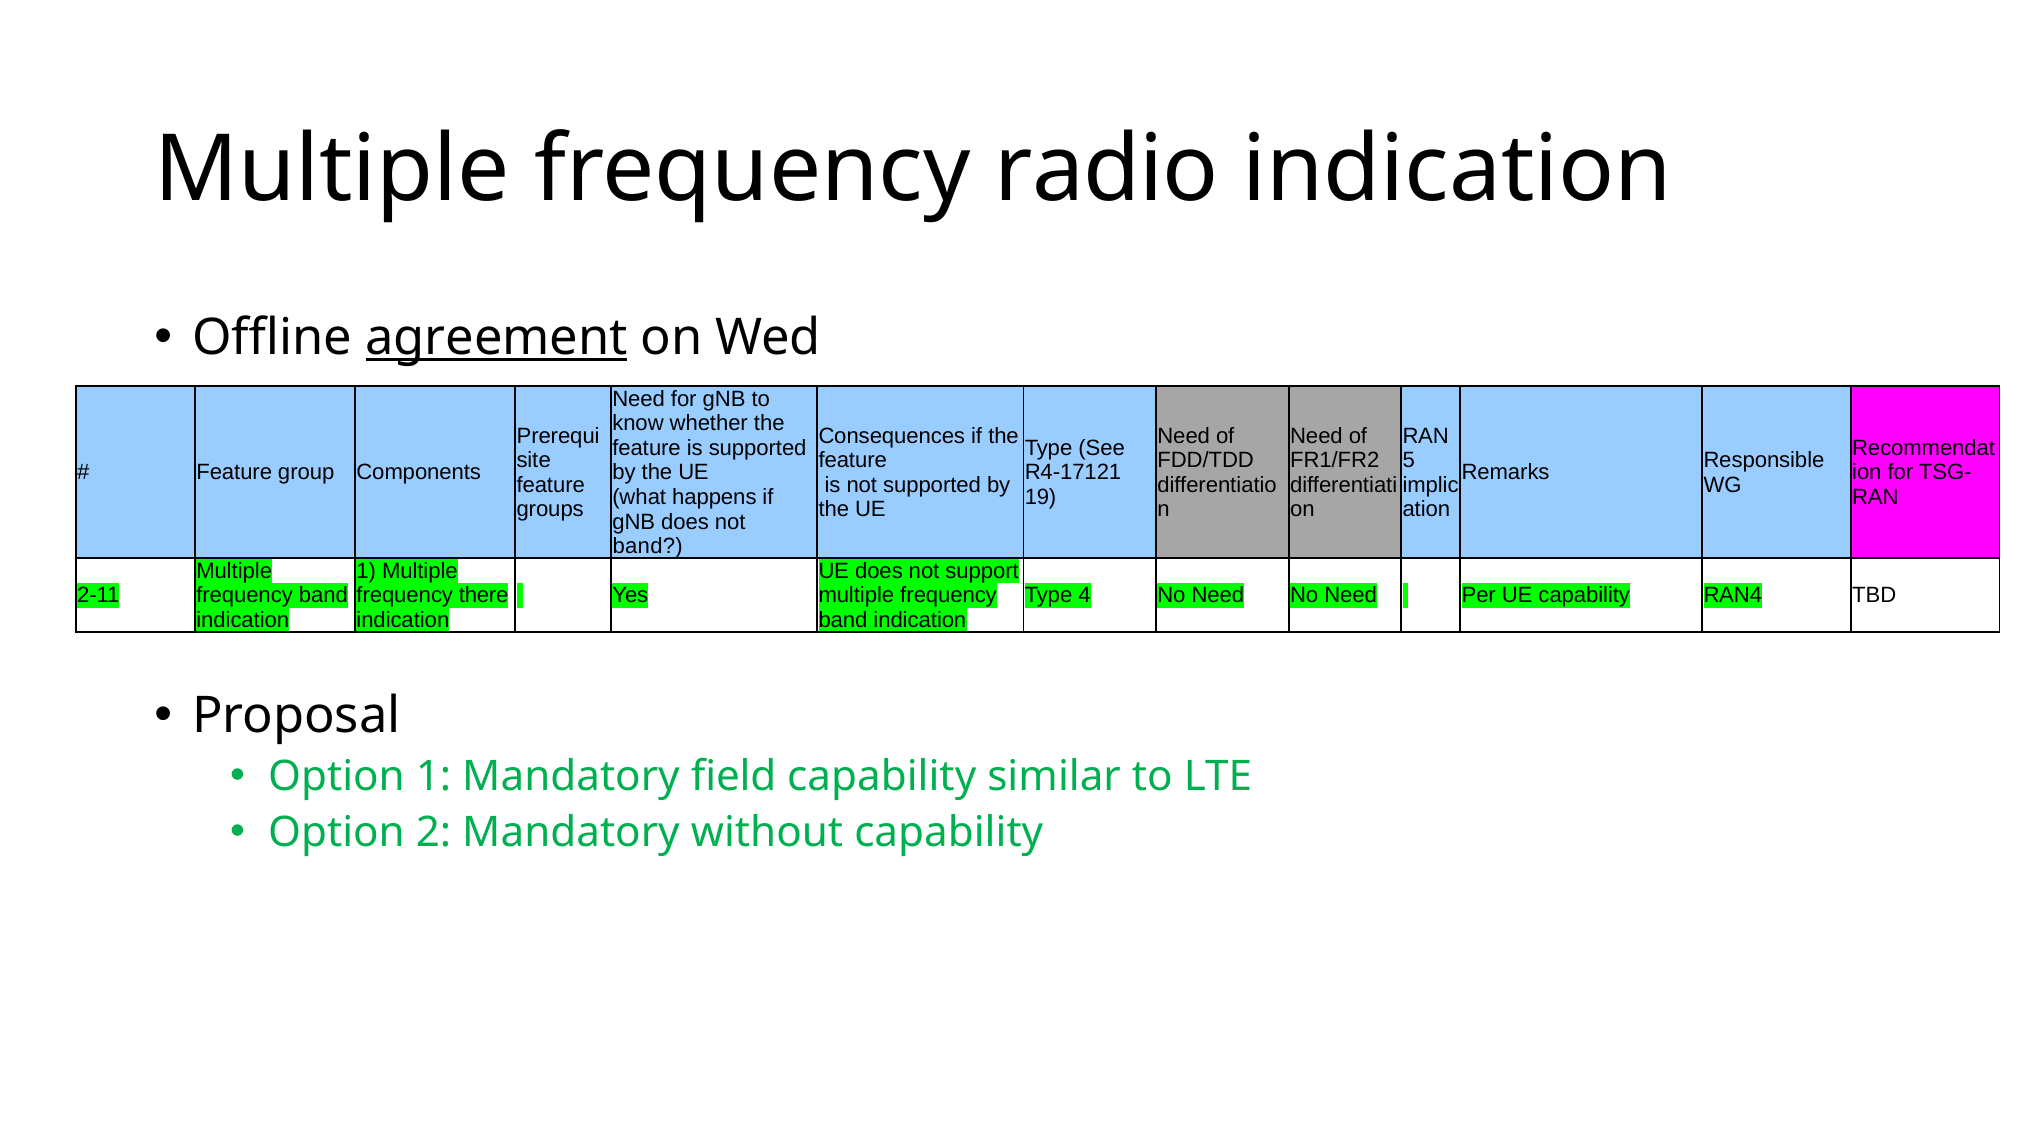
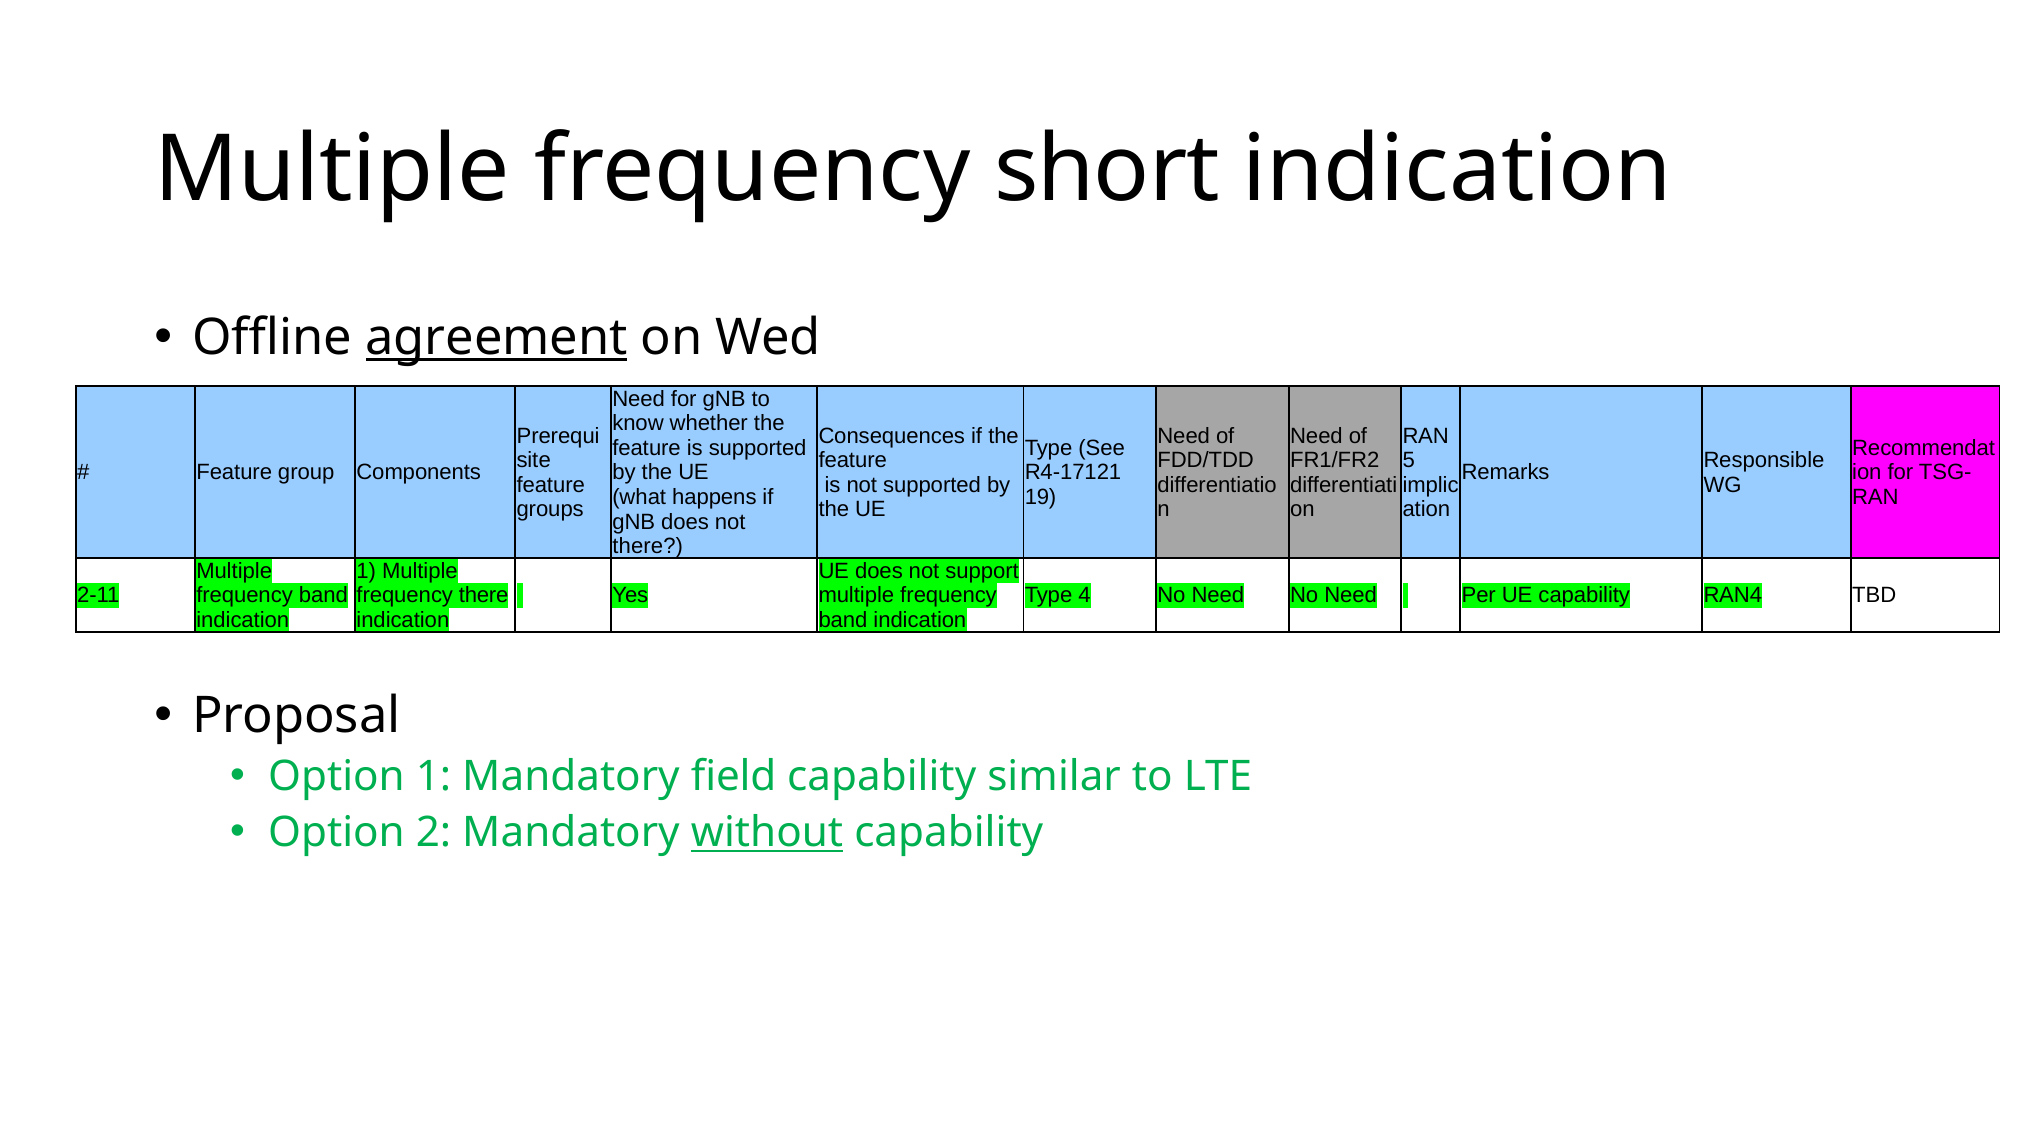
radio: radio -> short
band at (648, 547): band -> there
without underline: none -> present
